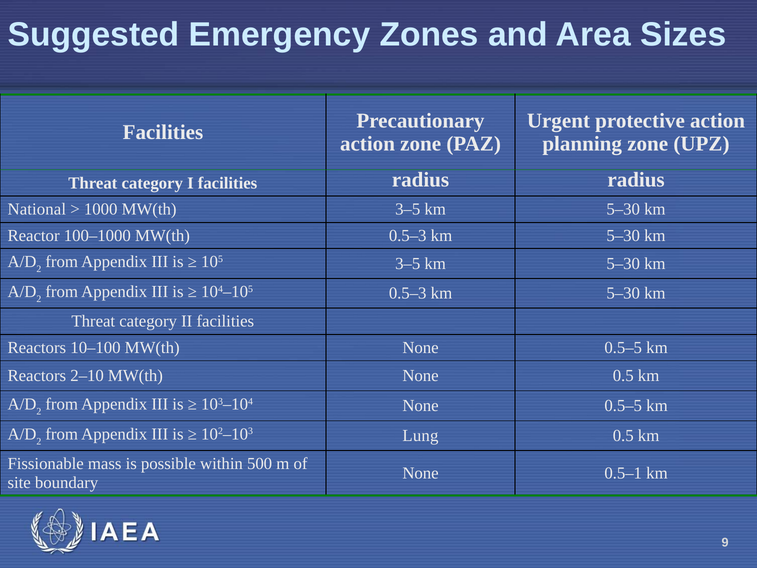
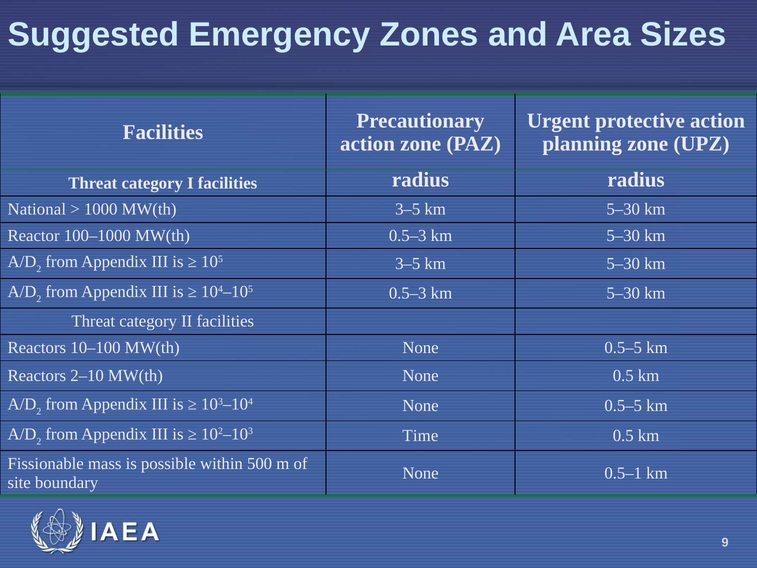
Lung: Lung -> Time
